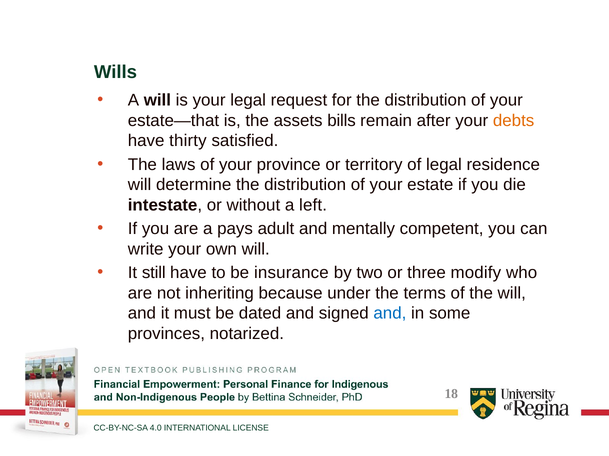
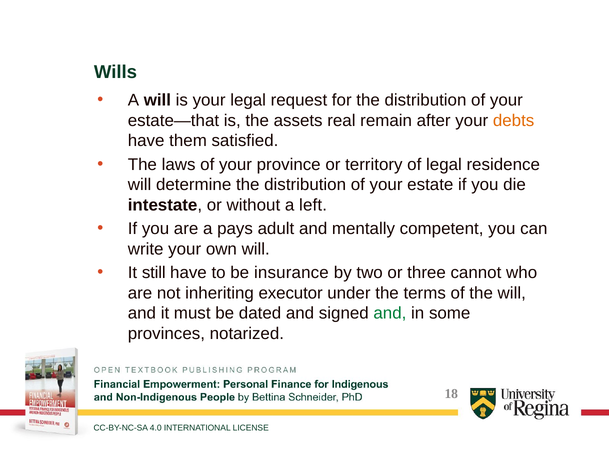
bills: bills -> real
thirty: thirty -> them
modify: modify -> cannot
because: because -> executor
and at (390, 314) colour: blue -> green
